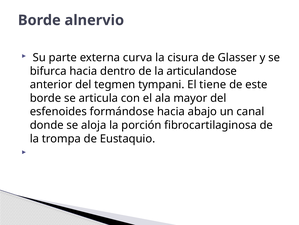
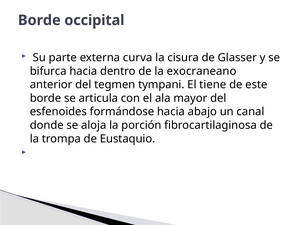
alnervio: alnervio -> occipital
articulandose: articulandose -> exocraneano
